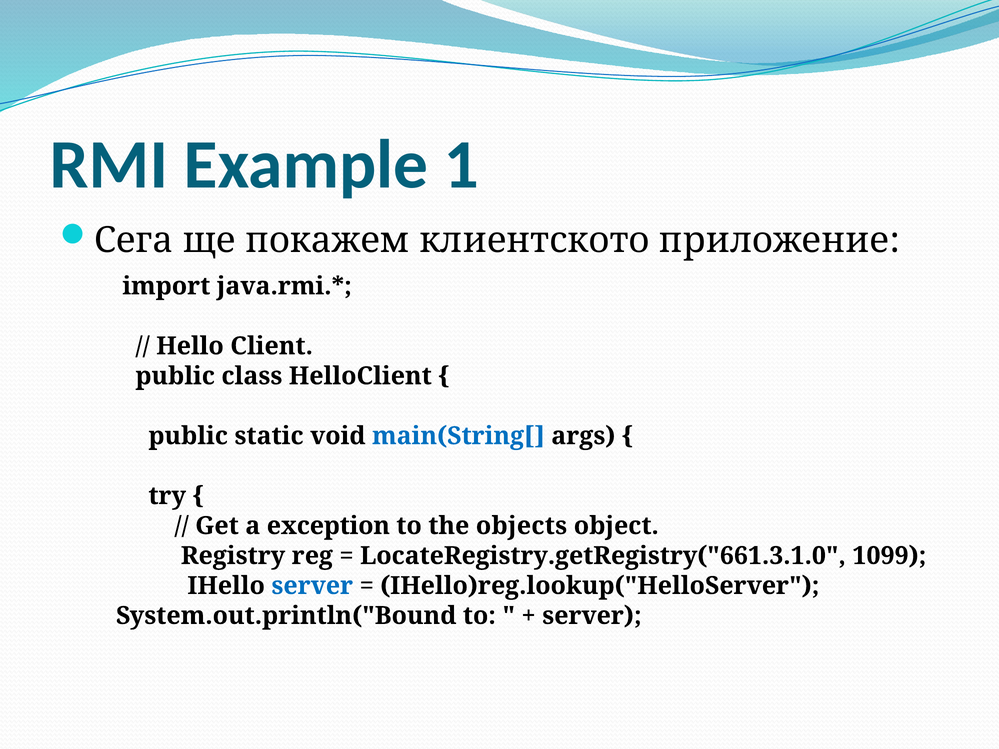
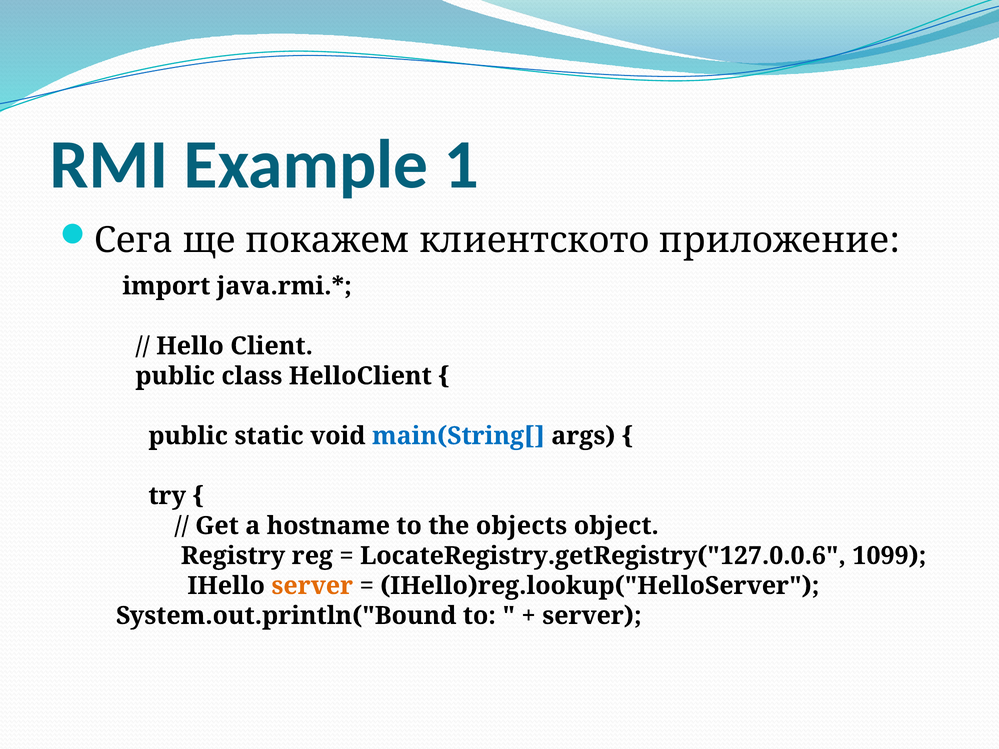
exception: exception -> hostname
LocateRegistry.getRegistry("661.3.1.0: LocateRegistry.getRegistry("661.3.1.0 -> LocateRegistry.getRegistry("127.0.0.6
server at (312, 586) colour: blue -> orange
